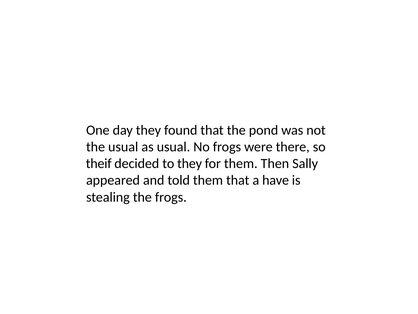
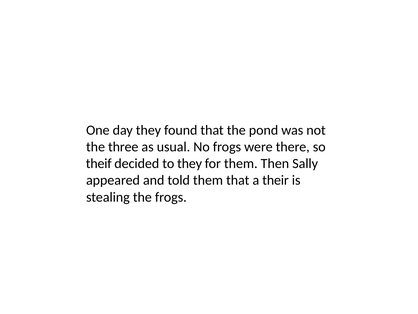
the usual: usual -> three
have: have -> their
